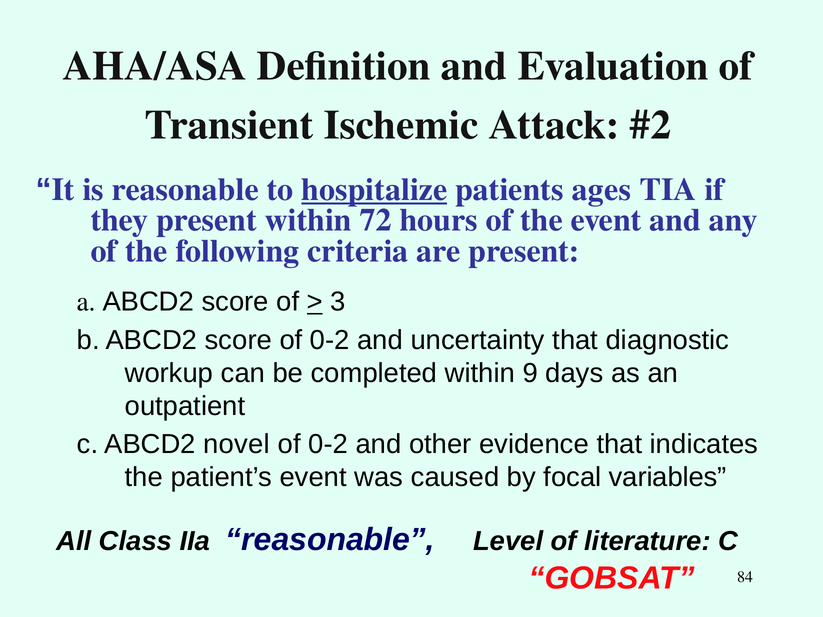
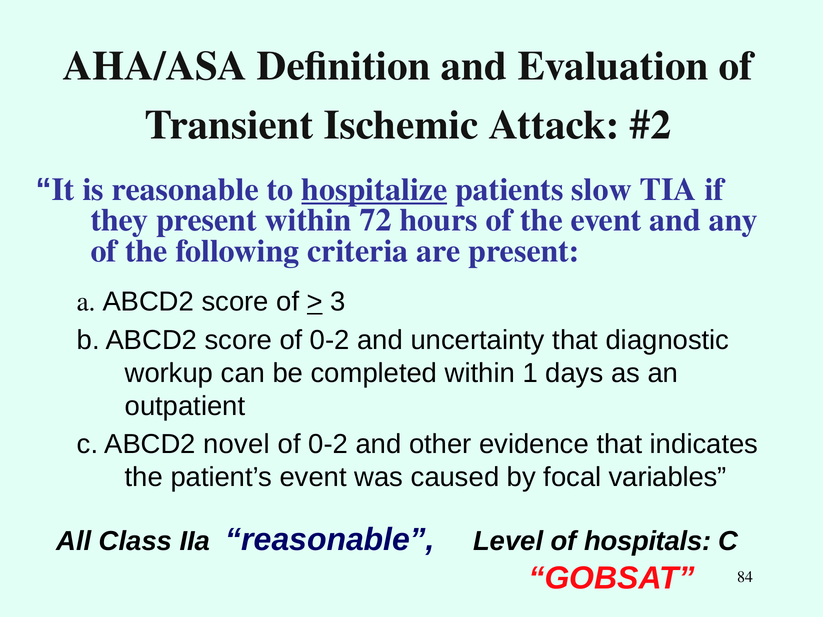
ages: ages -> slow
9: 9 -> 1
literature: literature -> hospitals
